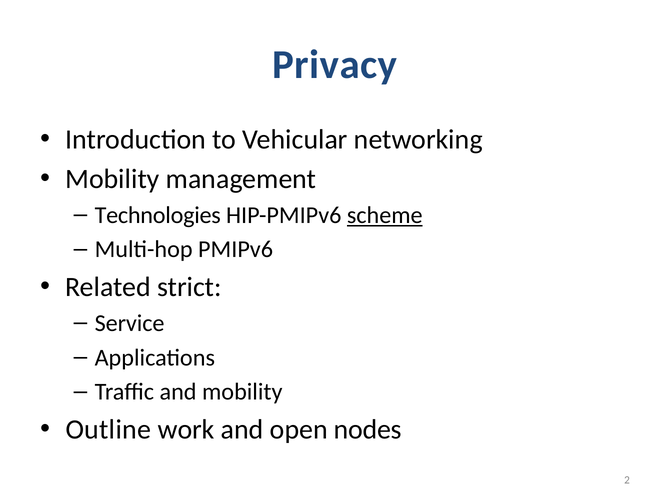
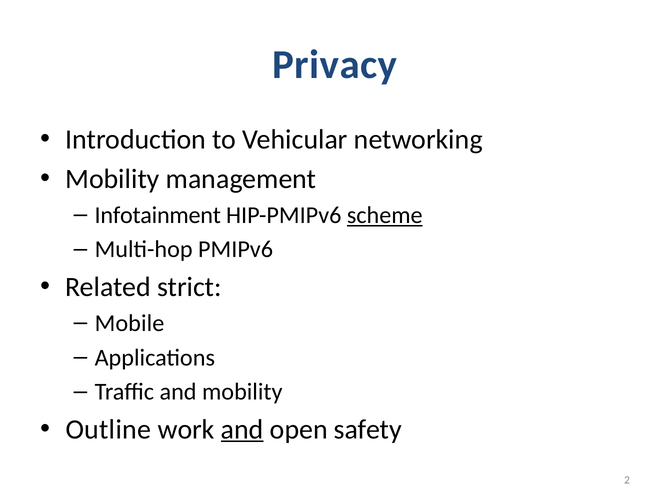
Technologies: Technologies -> Infotainment
Service: Service -> Mobile
and at (242, 429) underline: none -> present
nodes: nodes -> safety
